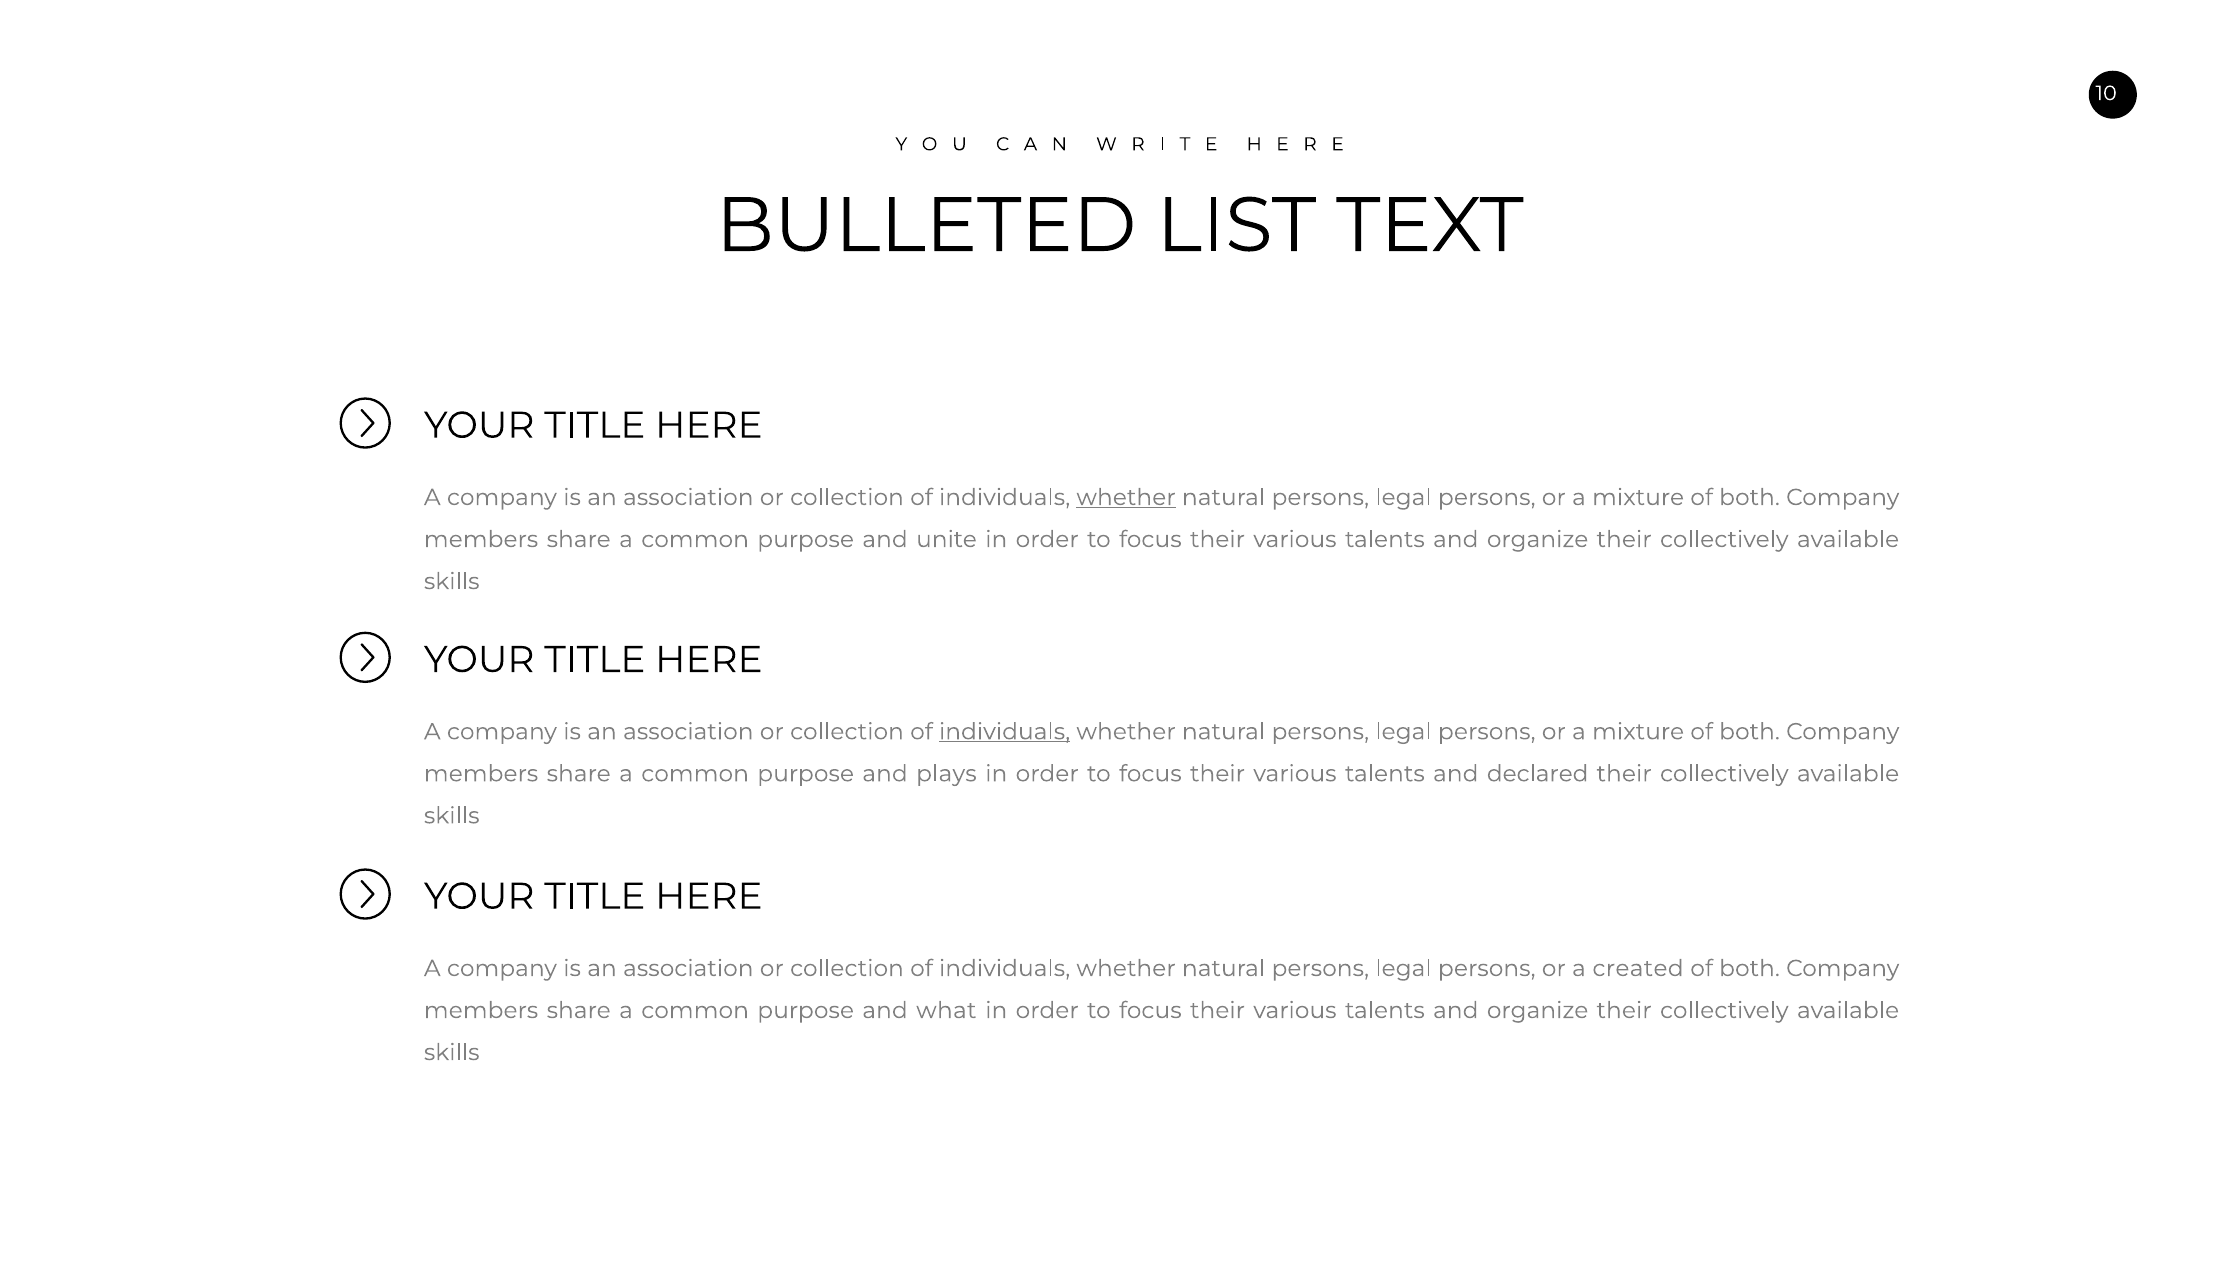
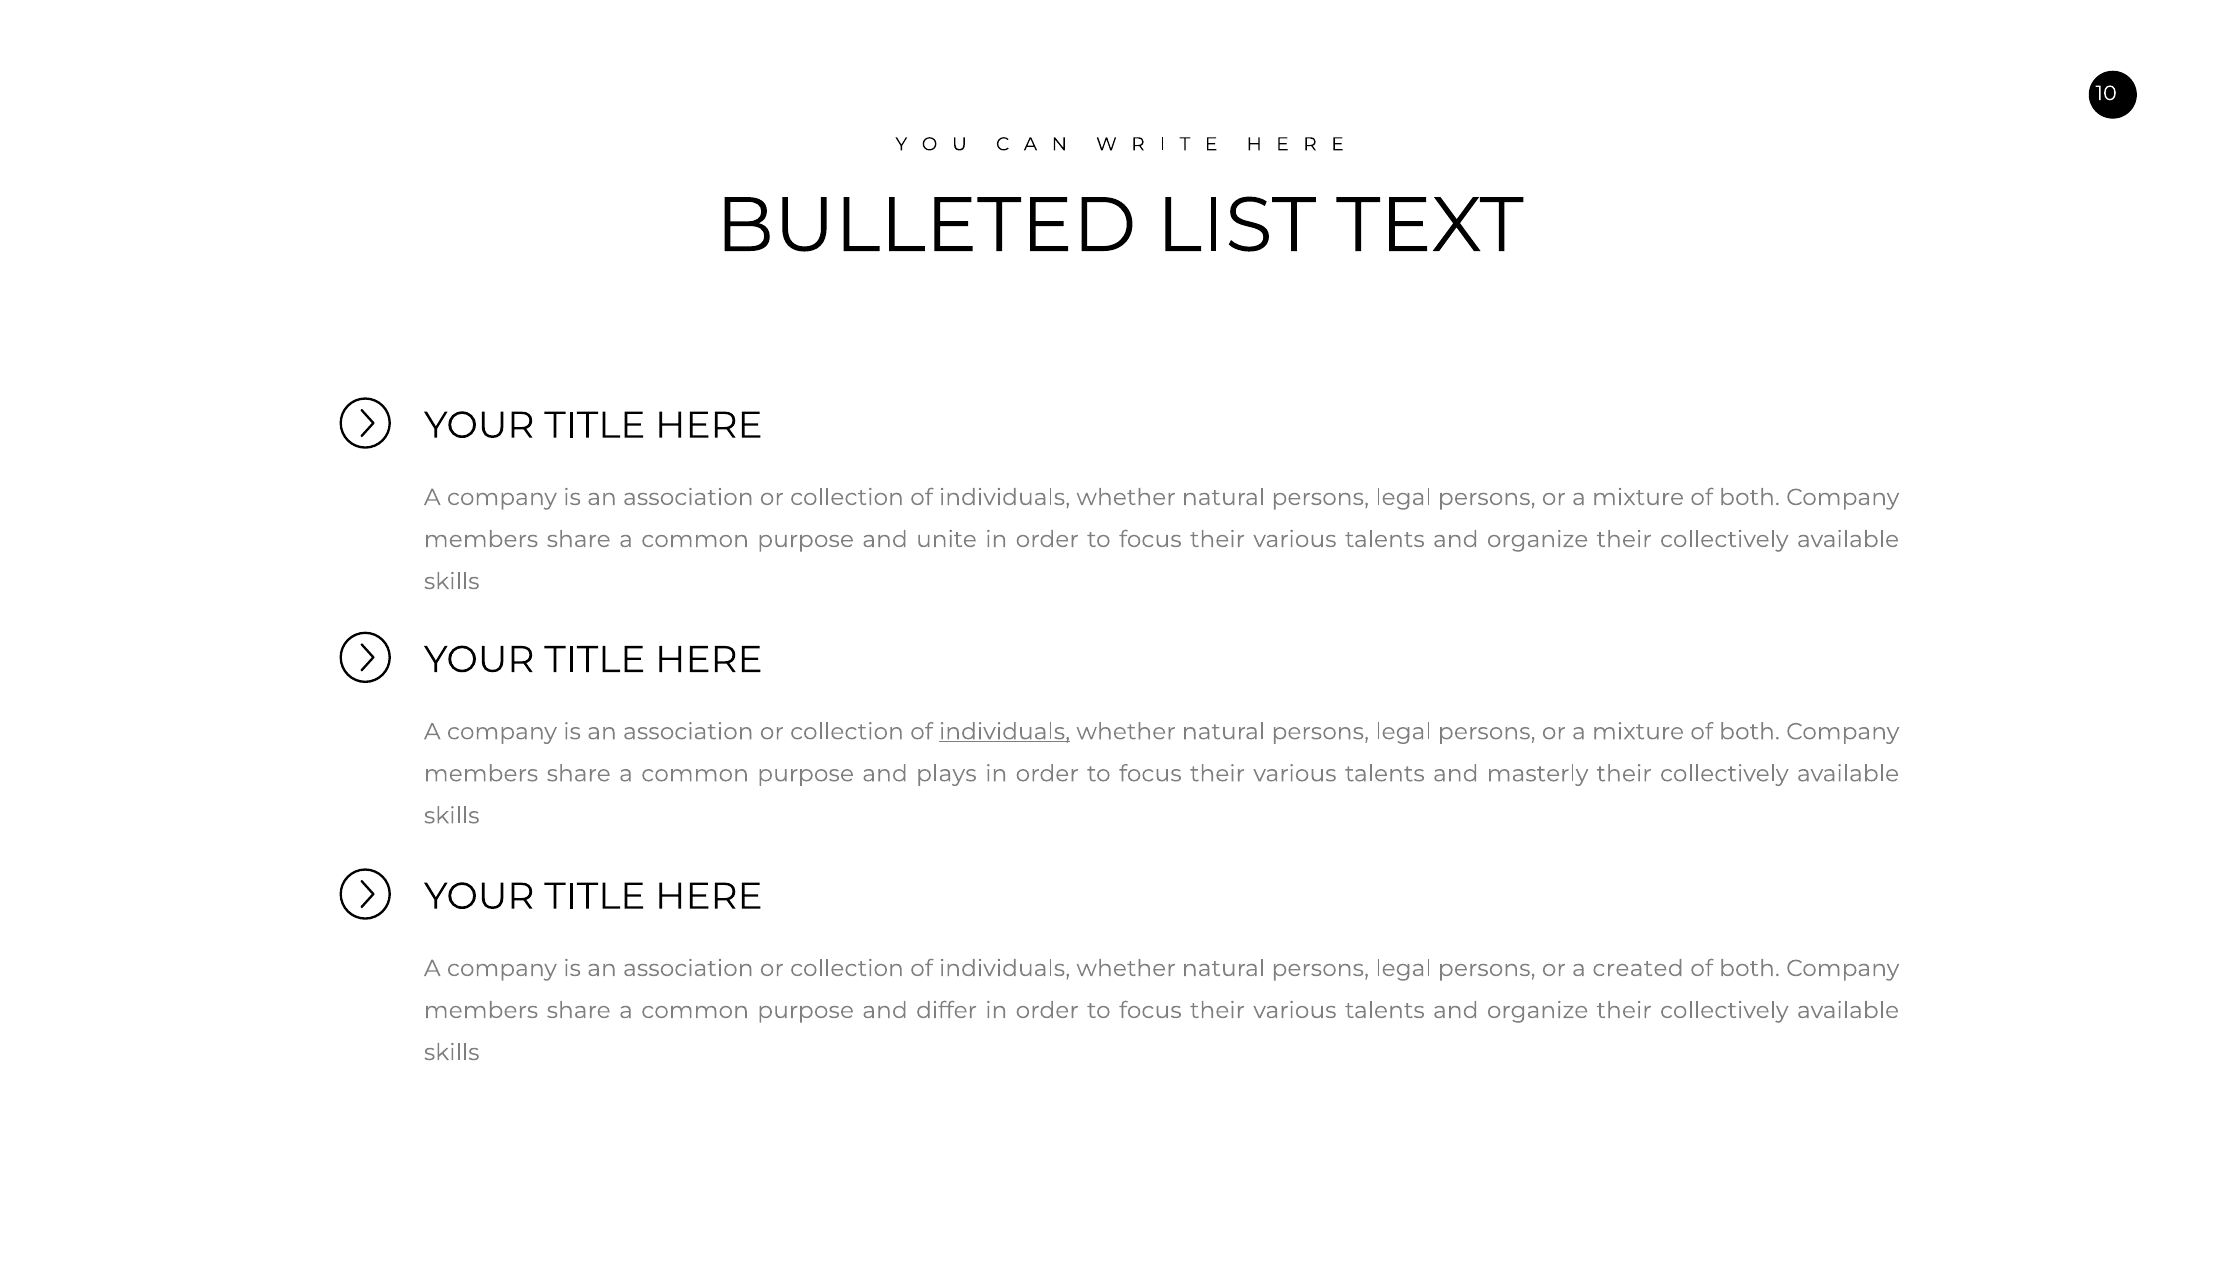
whether at (1126, 497) underline: present -> none
declared: declared -> masterly
what: what -> differ
